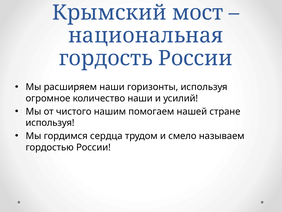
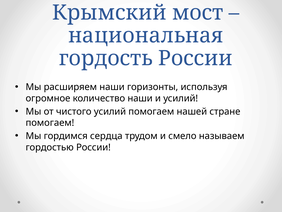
чистого нашим: нашим -> усилий
используя at (50, 123): используя -> помогаем
